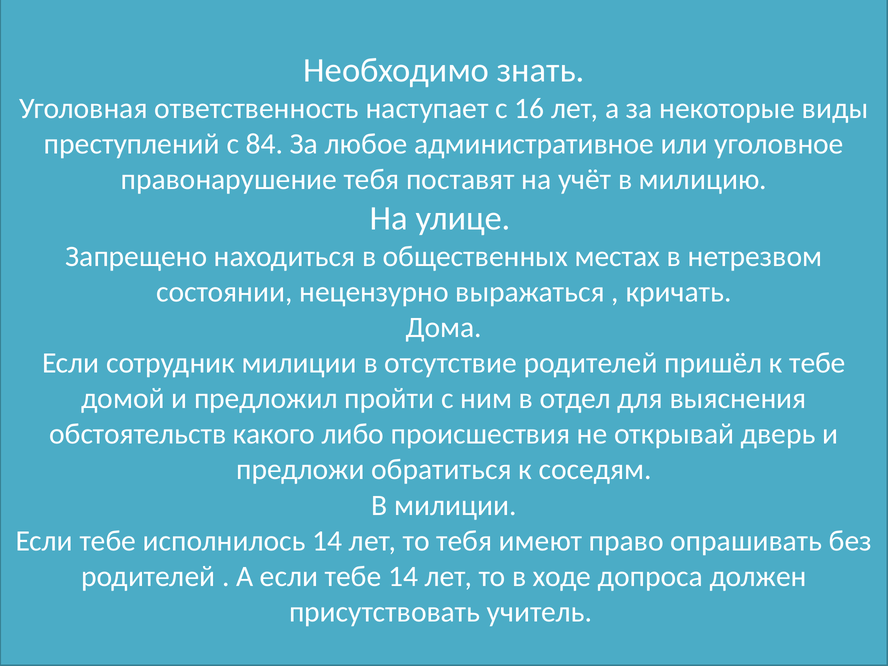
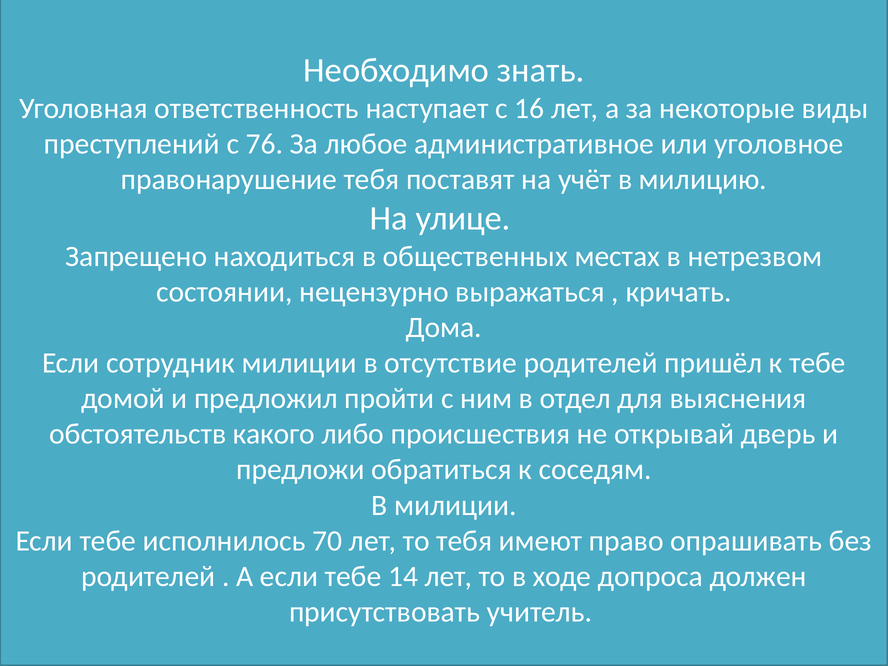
84: 84 -> 76
исполнилось 14: 14 -> 70
